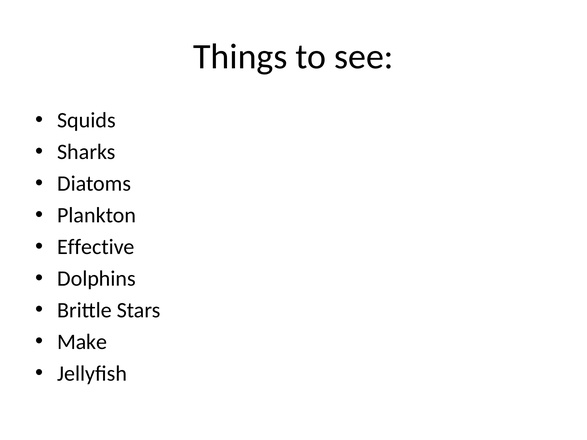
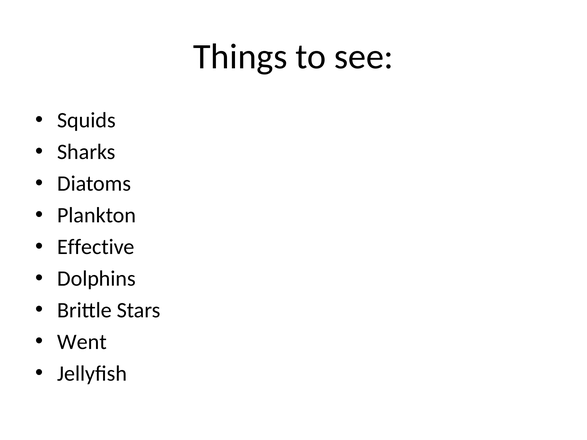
Make: Make -> Went
